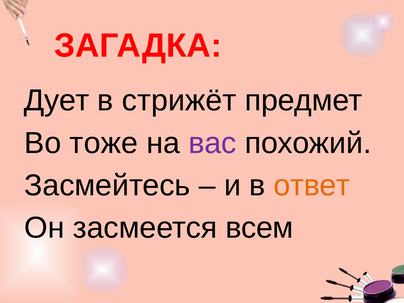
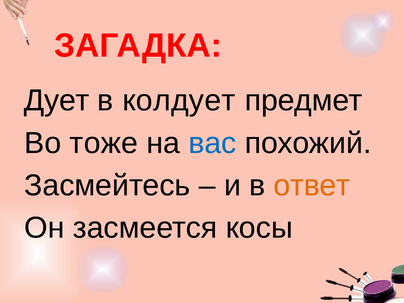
стрижёт: стрижёт -> колдует
вас colour: purple -> blue
всем: всем -> косы
